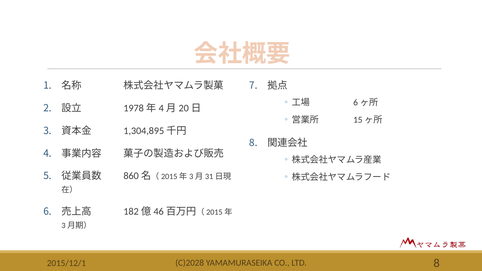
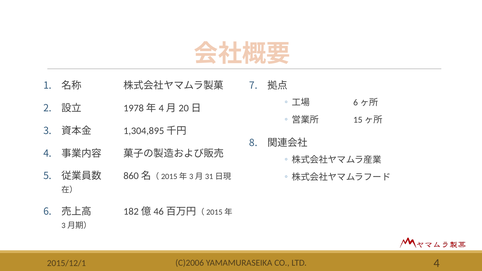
C)2028: C)2028 -> C)2006
LTD 8: 8 -> 4
